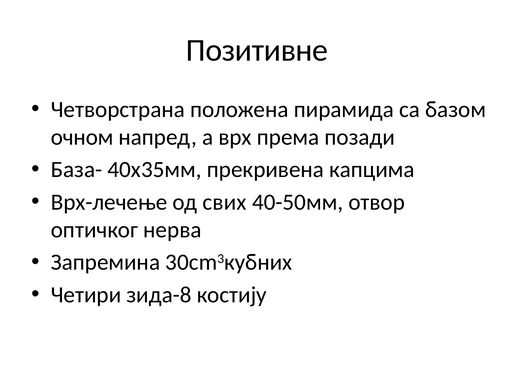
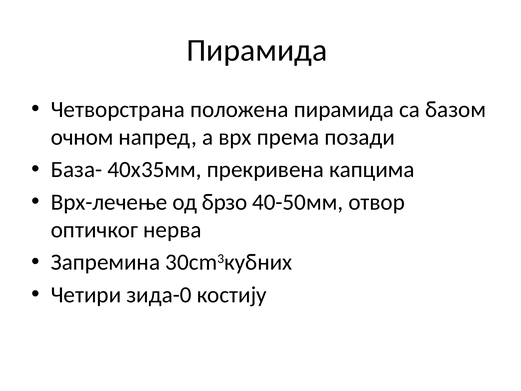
Позитивне at (257, 50): Позитивне -> Пирамида
свих: свих -> брзо
зида-8: зида-8 -> зида-0
